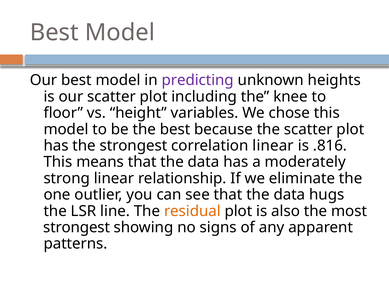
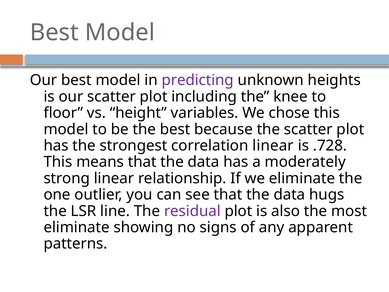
.816: .816 -> .728
residual colour: orange -> purple
strongest at (77, 227): strongest -> eliminate
